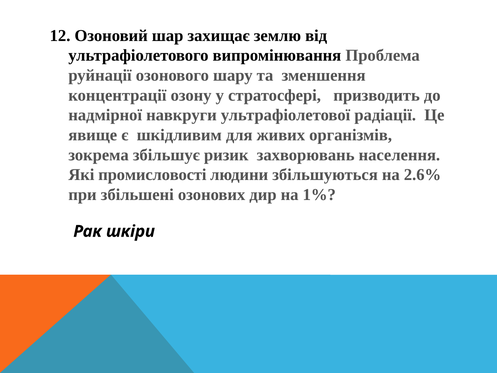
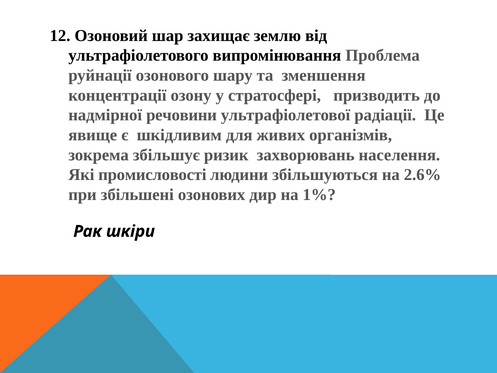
навкруги: навкруги -> речовини
